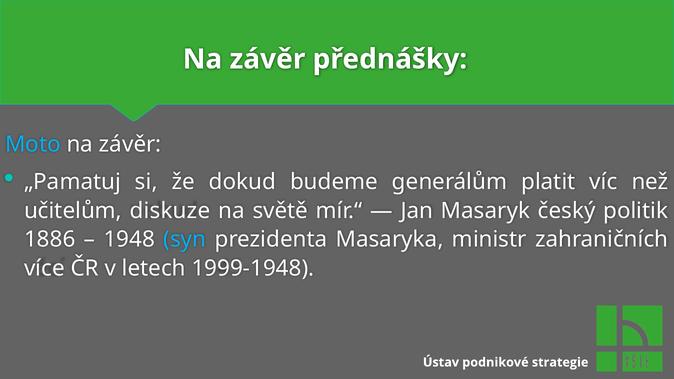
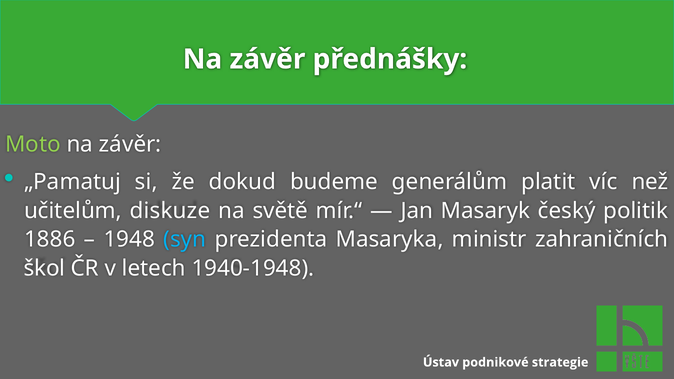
Moto colour: light blue -> light green
více: více -> škol
1999-1948: 1999-1948 -> 1940-1948
